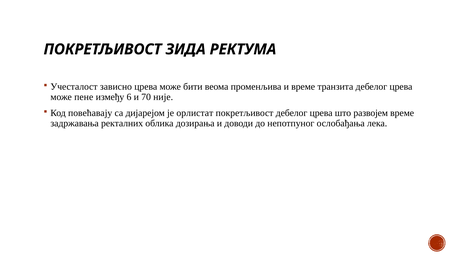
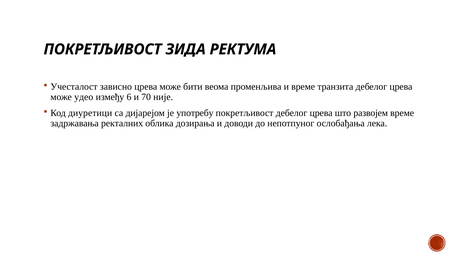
пене: пене -> удео
повећавају: повећавају -> диуретици
орлистат: орлистат -> употребу
